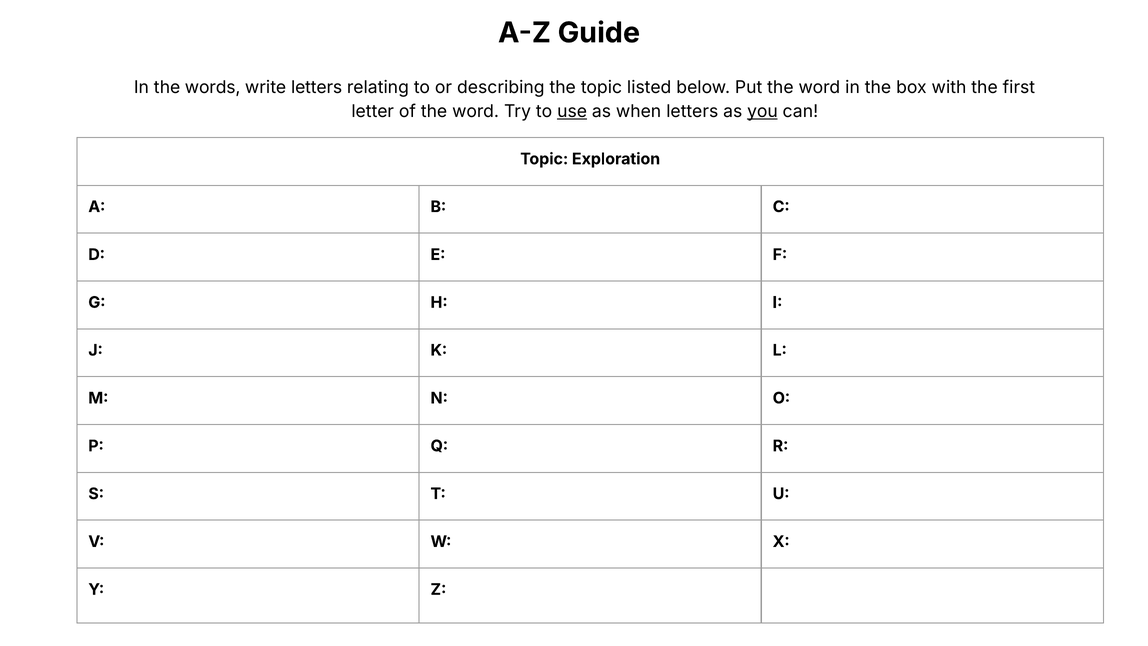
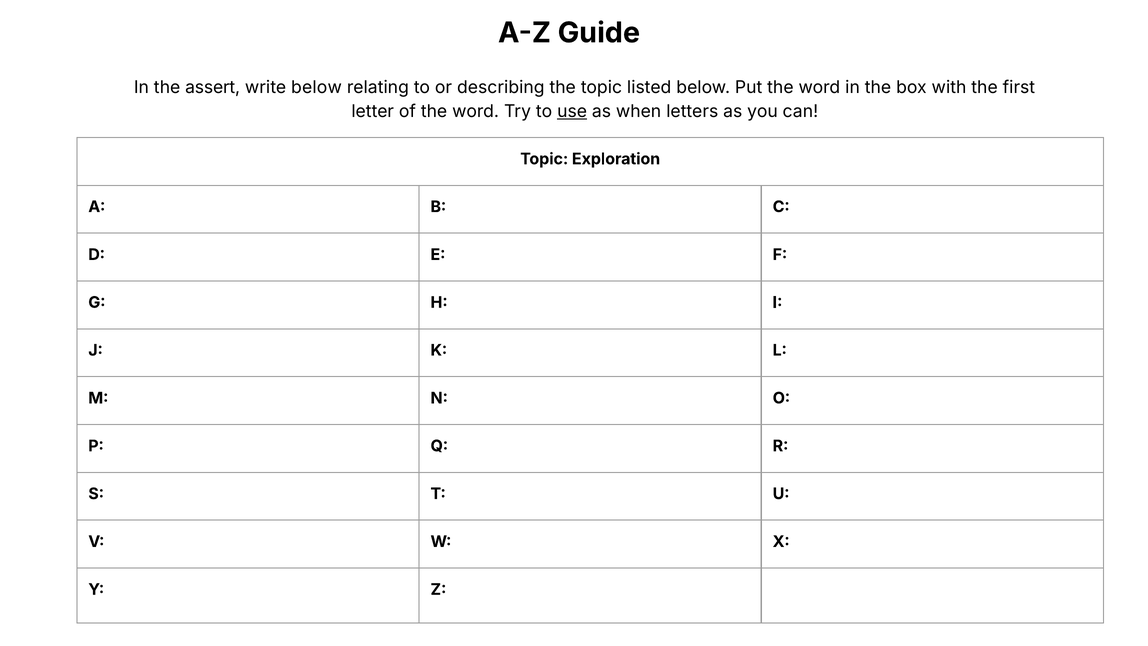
words: words -> assert
write letters: letters -> below
you underline: present -> none
